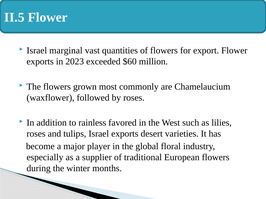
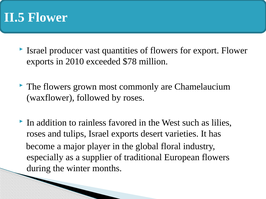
marginal: marginal -> producer
2023: 2023 -> 2010
$60: $60 -> $78
